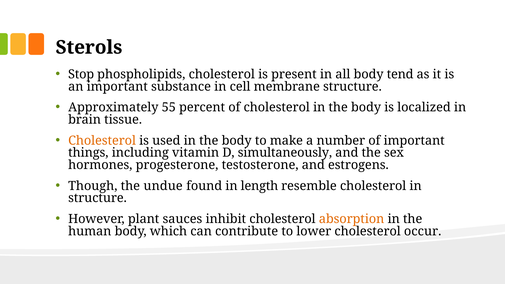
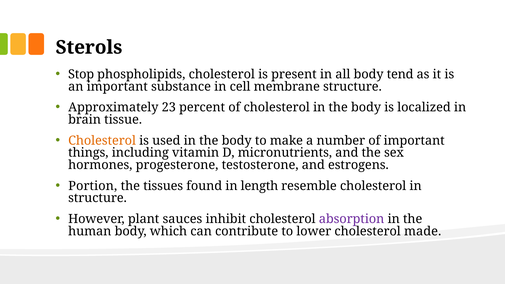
55: 55 -> 23
simultaneously: simultaneously -> micronutrients
Though: Though -> Portion
undue: undue -> tissues
absorption colour: orange -> purple
occur: occur -> made
